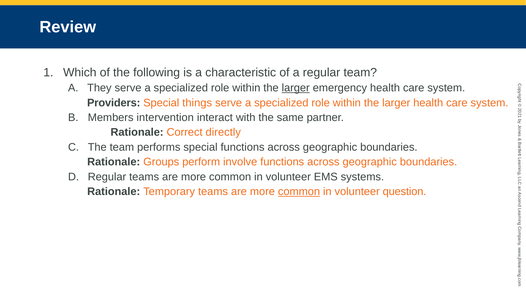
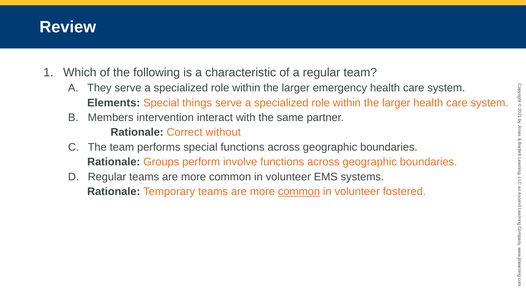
larger at (296, 88) underline: present -> none
Providers: Providers -> Elements
directly: directly -> without
question: question -> fostered
